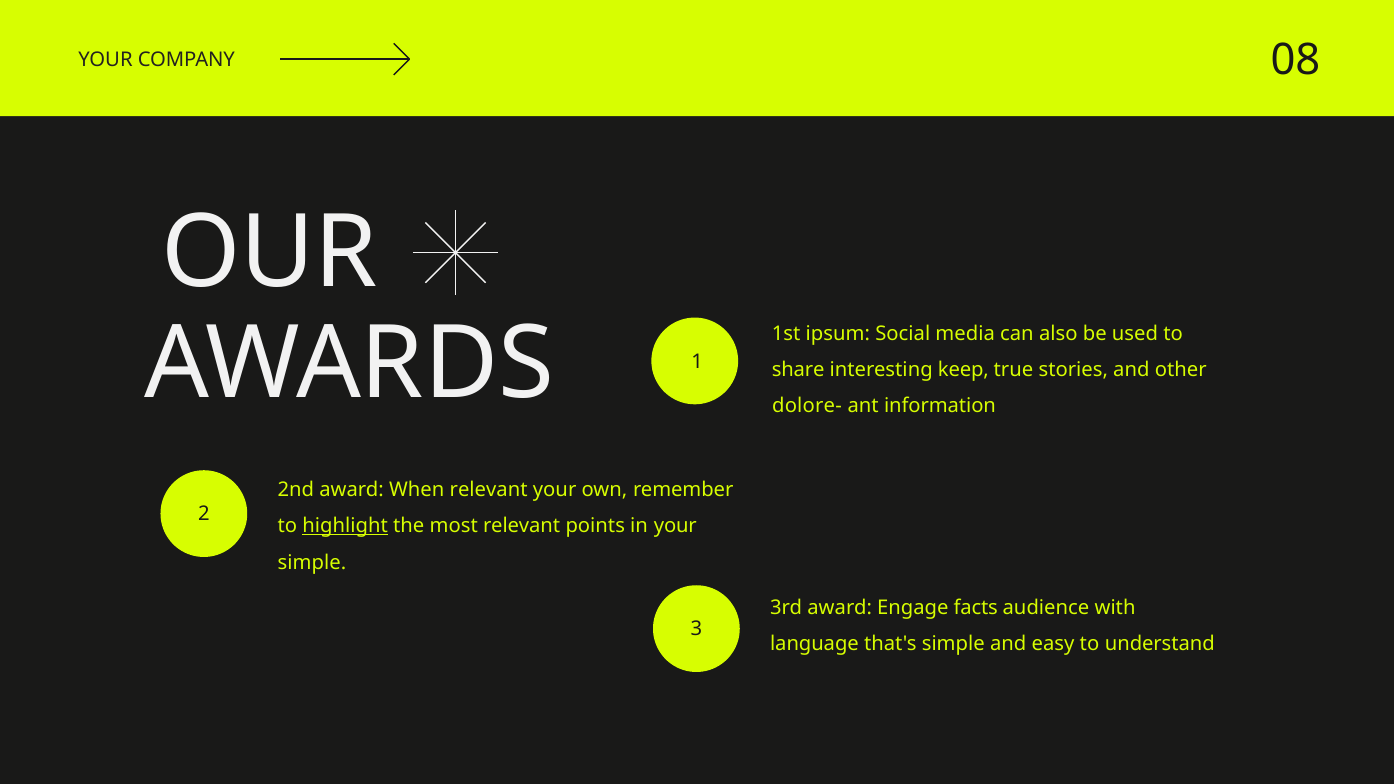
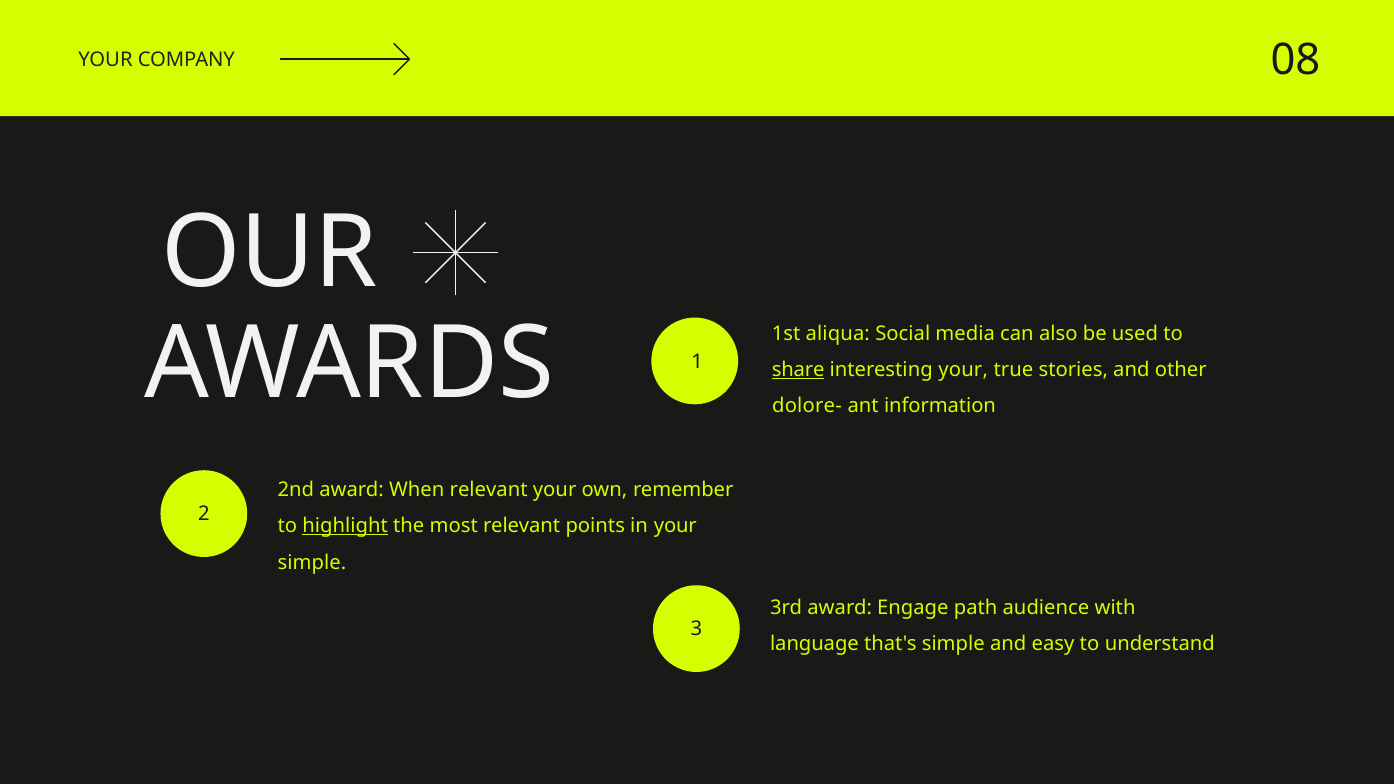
ipsum: ipsum -> aliqua
share underline: none -> present
interesting keep: keep -> your
facts: facts -> path
